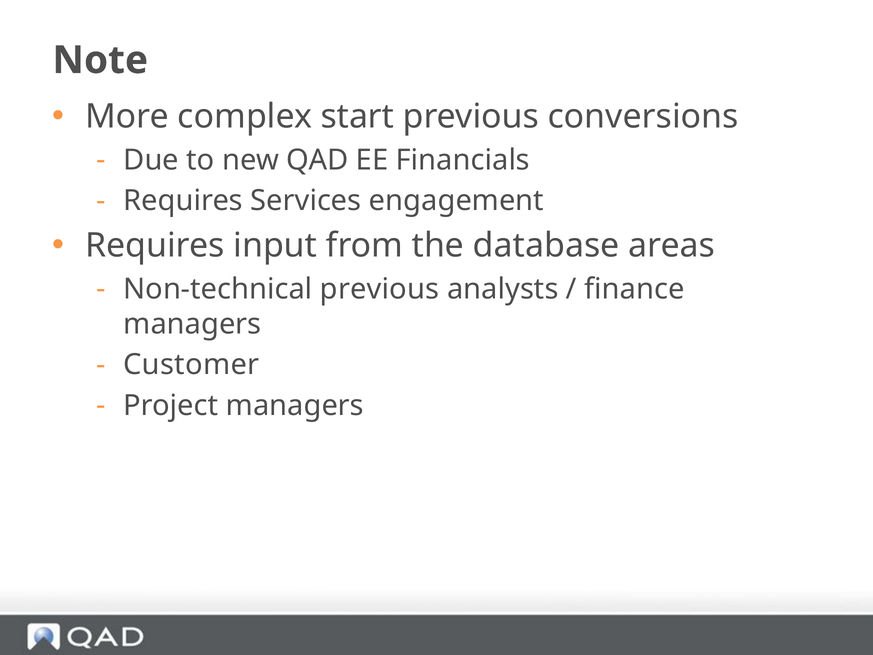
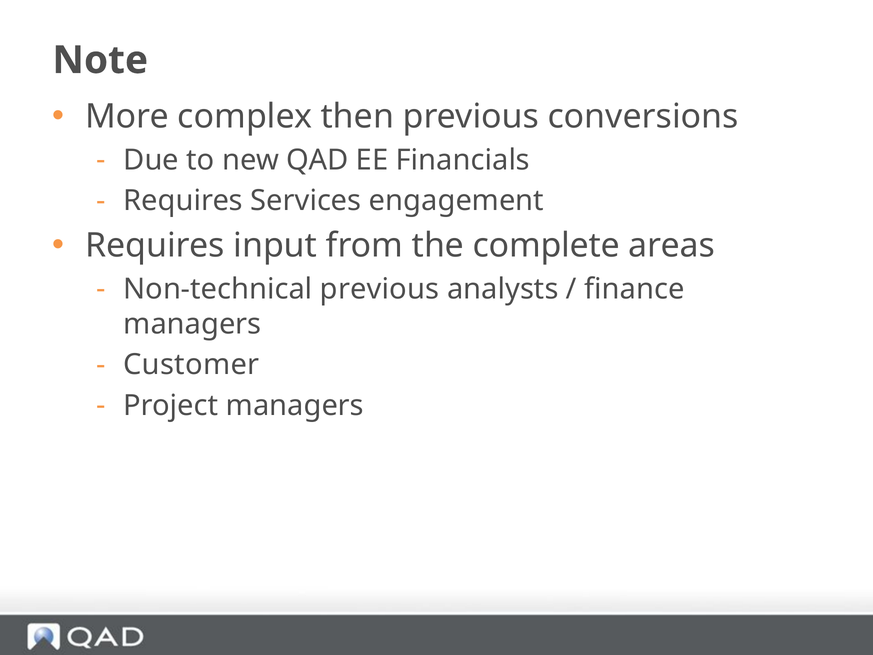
start: start -> then
database: database -> complete
